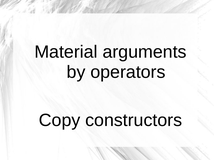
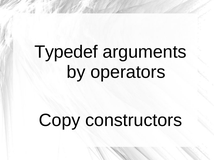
Material: Material -> Typedef
